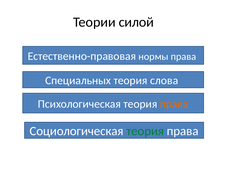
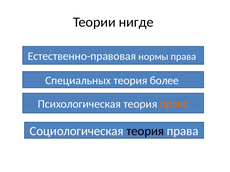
силой: силой -> нигде
слова: слова -> более
теория at (145, 132) colour: green -> black
